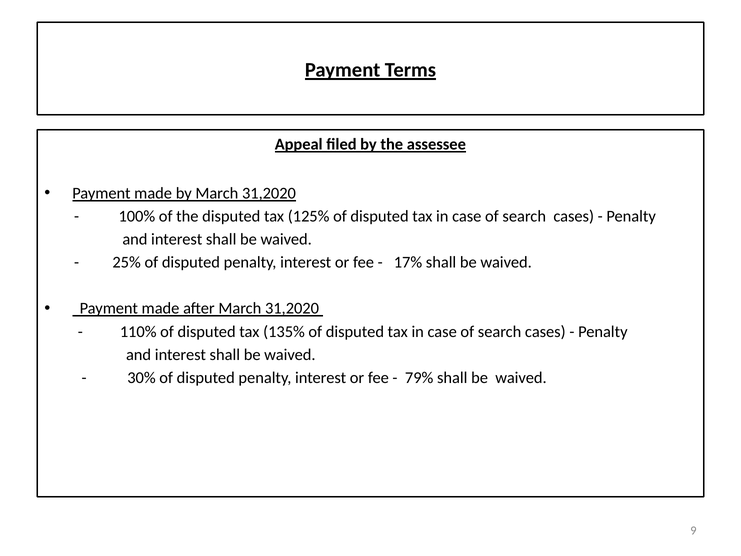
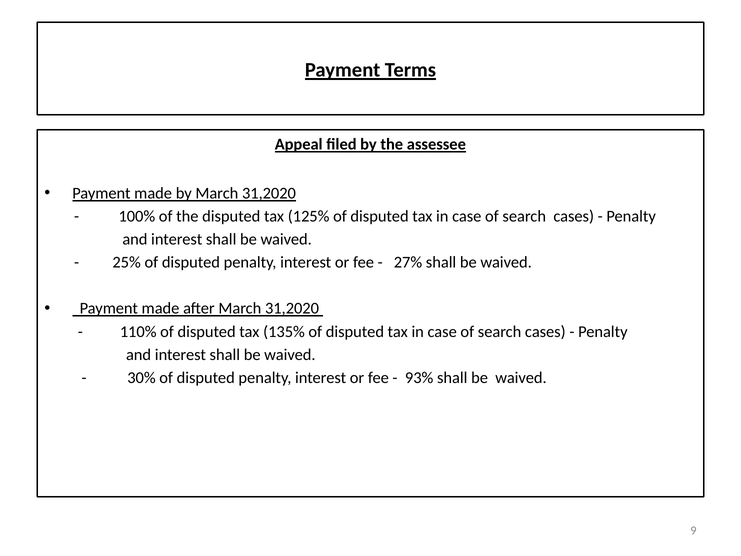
17%: 17% -> 27%
79%: 79% -> 93%
